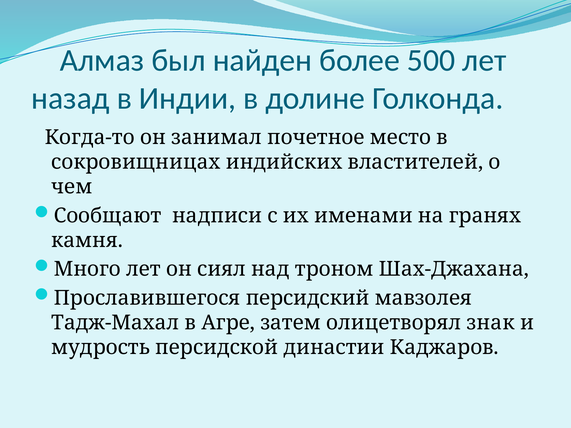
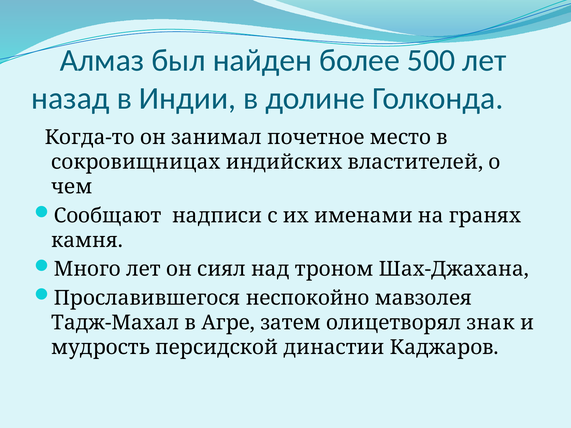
персидский: персидский -> неспокойно
